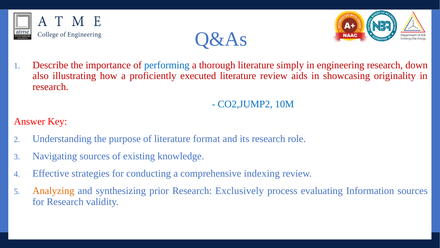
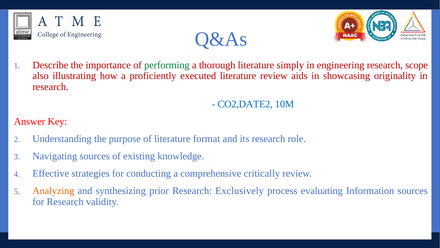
performing colour: blue -> green
down: down -> scope
CO2,JUMP2: CO2,JUMP2 -> CO2,DATE2
indexing: indexing -> critically
